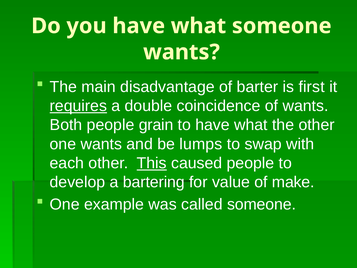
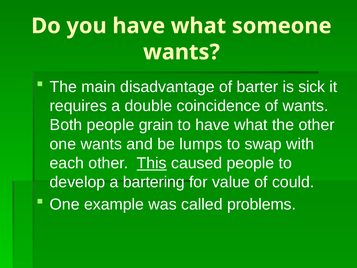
first: first -> sick
requires underline: present -> none
make: make -> could
called someone: someone -> problems
